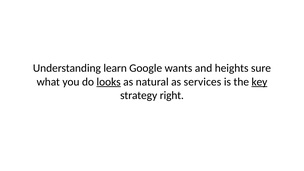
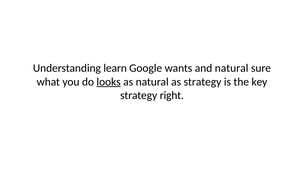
and heights: heights -> natural
as services: services -> strategy
key underline: present -> none
